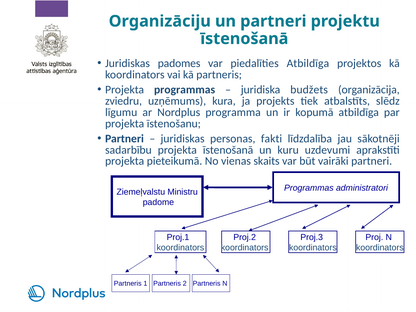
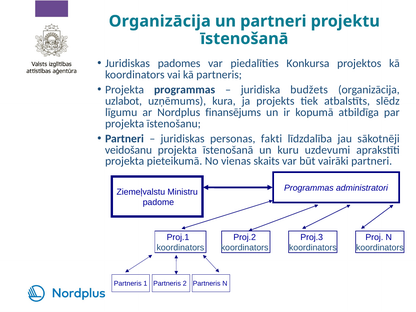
Organizāciju at (160, 21): Organizāciju -> Organizācija
piedalīties Atbildīga: Atbildīga -> Konkursa
zviedru: zviedru -> uzlabot
programma: programma -> finansējums
sadarbību: sadarbību -> veidošanu
